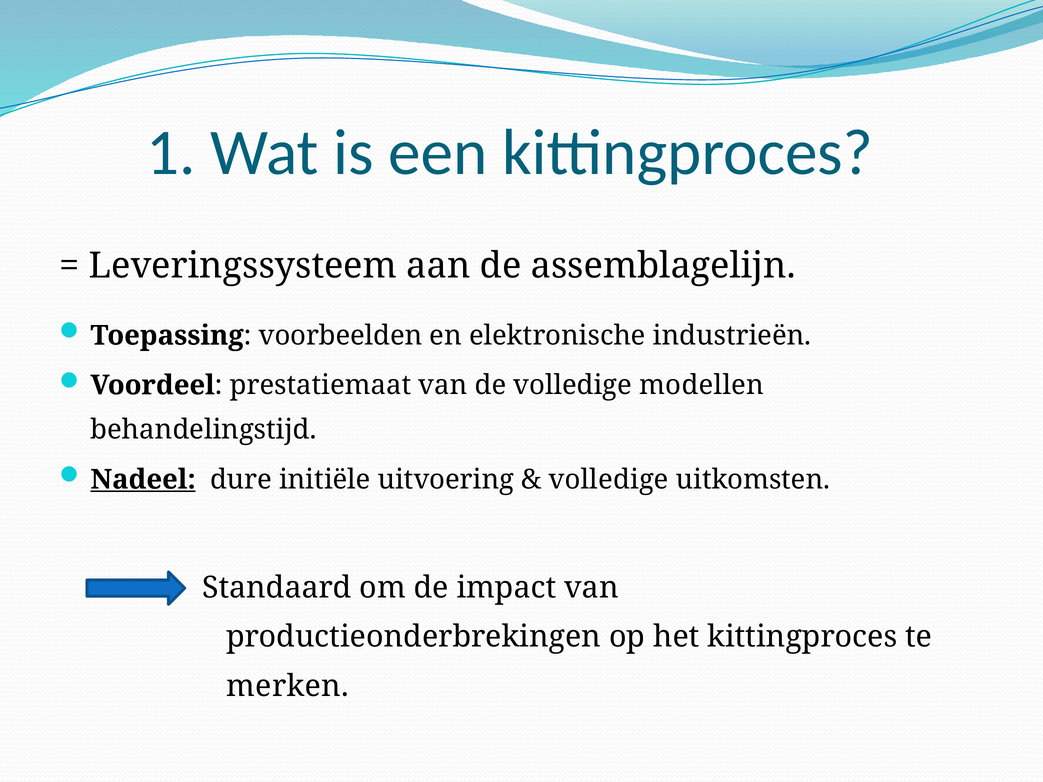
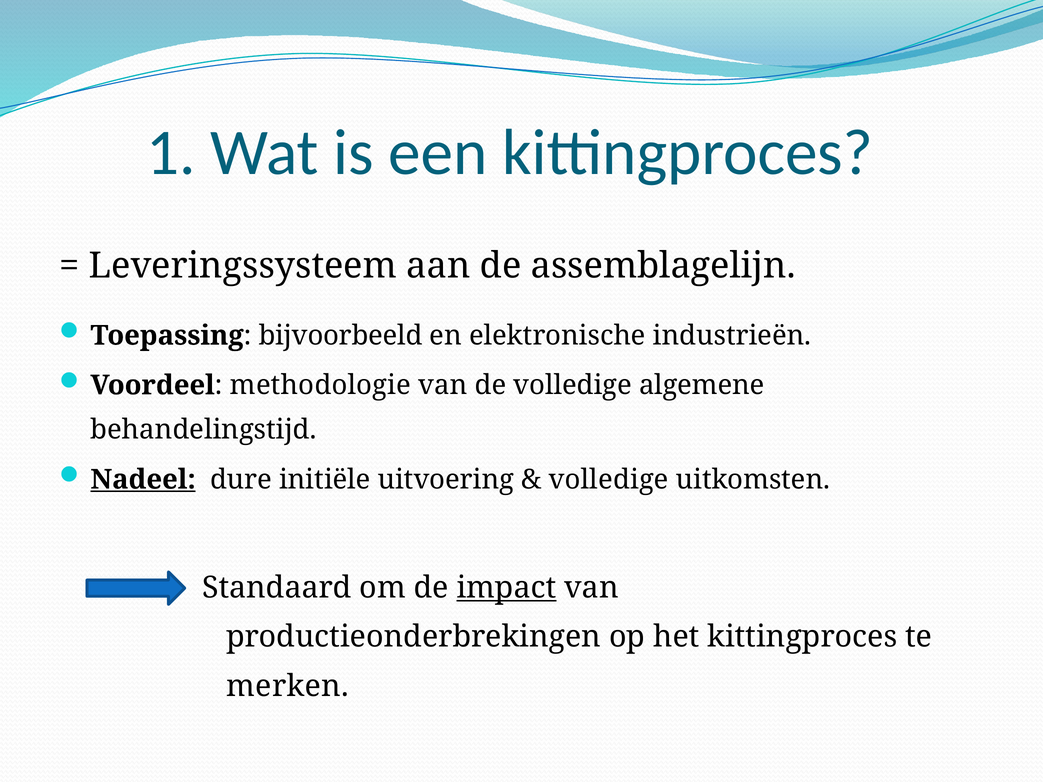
voorbeelden: voorbeelden -> bijvoorbeeld
prestatiemaat: prestatiemaat -> methodologie
modellen: modellen -> algemene
impact underline: none -> present
